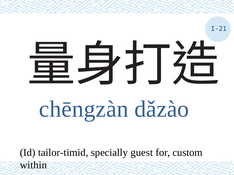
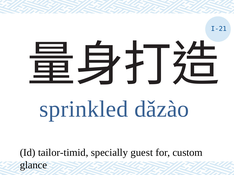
chēngzàn: chēngzàn -> sprinkled
within: within -> glance
